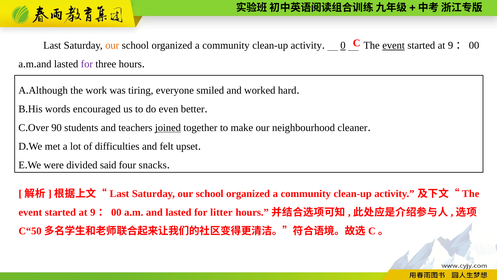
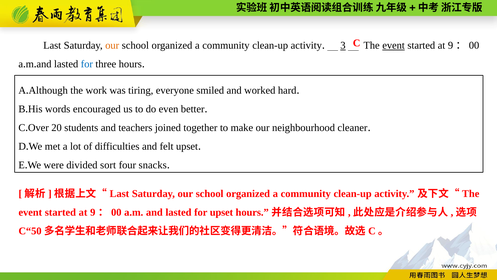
0: 0 -> 3
for at (87, 64) colour: purple -> blue
90: 90 -> 20
joined underline: present -> none
said: said -> sort
for litter: litter -> upset
